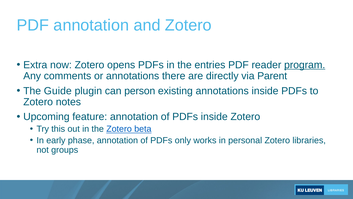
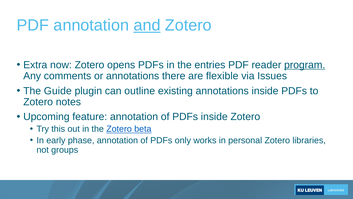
and underline: none -> present
directly: directly -> flexible
Parent: Parent -> Issues
person: person -> outline
